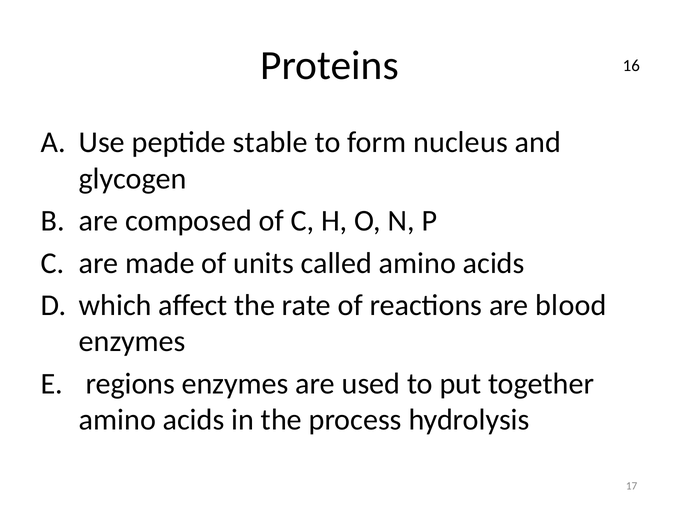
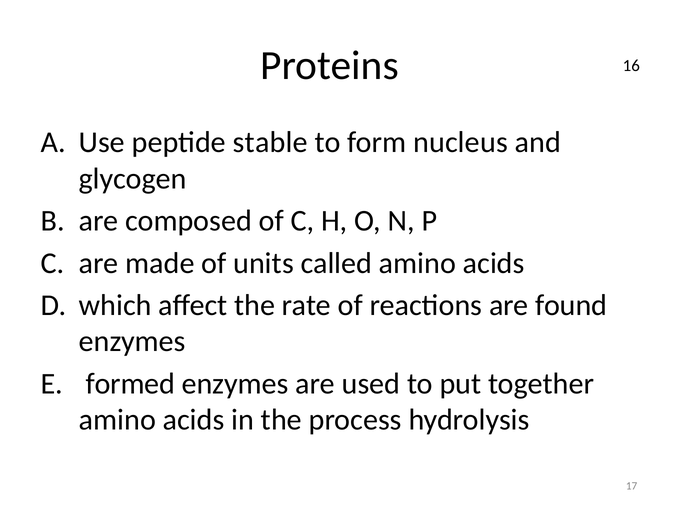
blood: blood -> found
regions: regions -> formed
